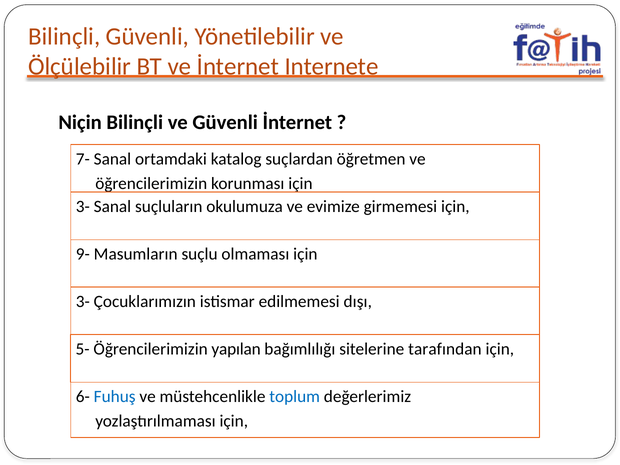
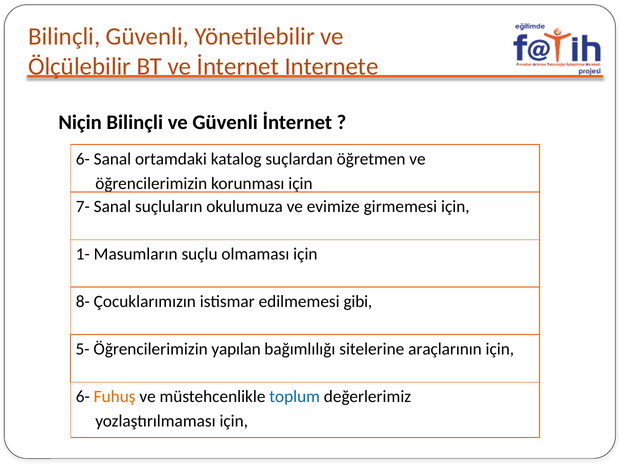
7- at (83, 159): 7- -> 6-
3- at (83, 207): 3- -> 7-
9-: 9- -> 1-
3- at (83, 302): 3- -> 8-
dışı: dışı -> gibi
tarafından: tarafından -> araçlarının
Fuhuş colour: blue -> orange
